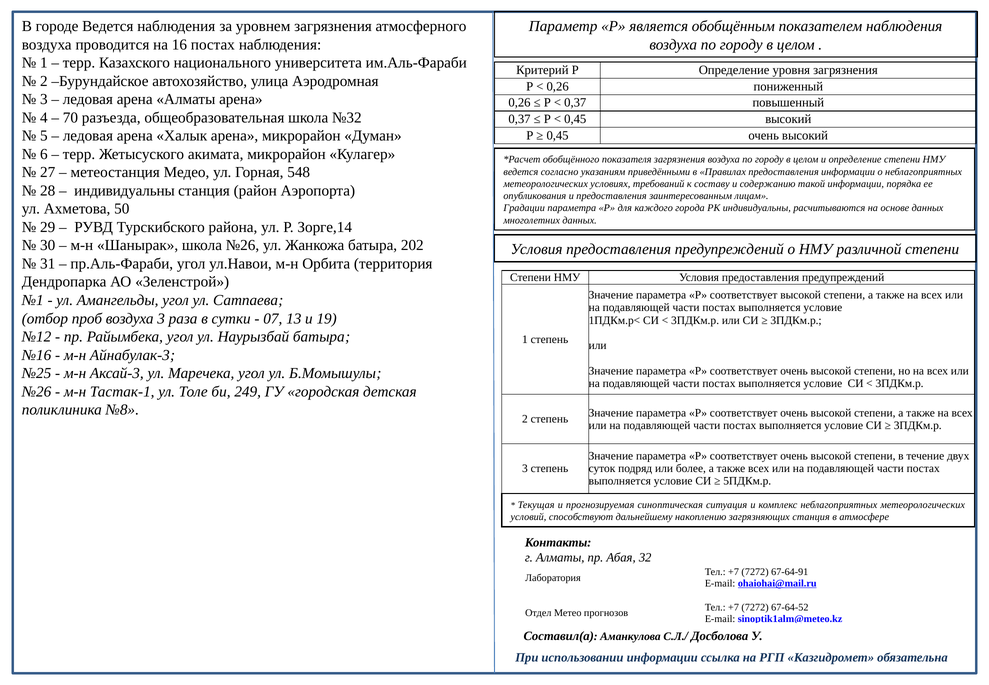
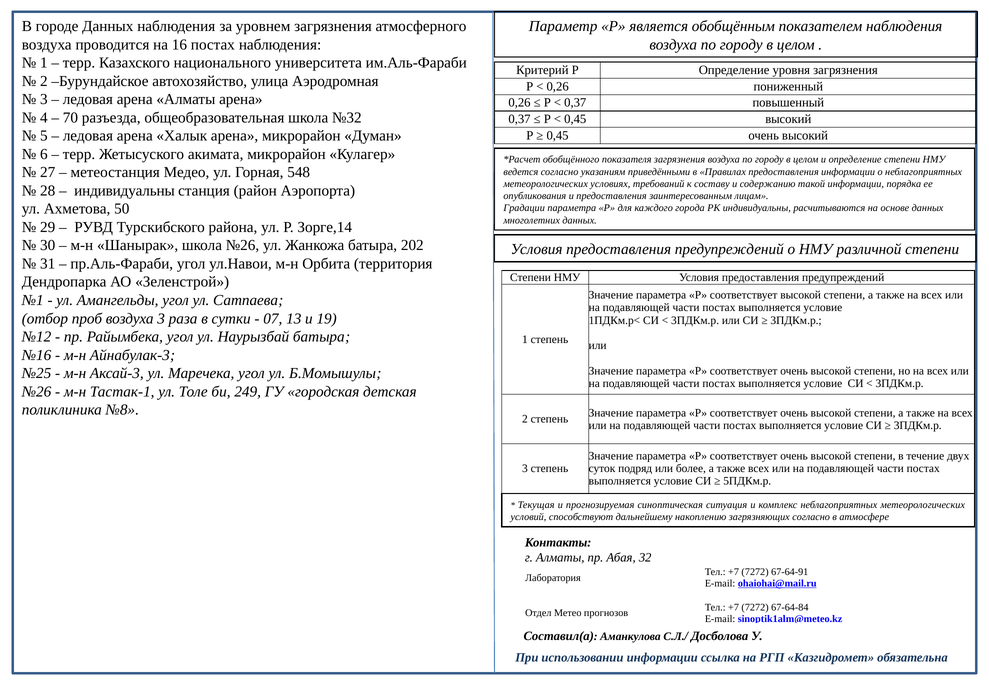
городе Ведется: Ведется -> Данных
загрязняющих станция: станция -> согласно
67-64-52: 67-64-52 -> 67-64-84
